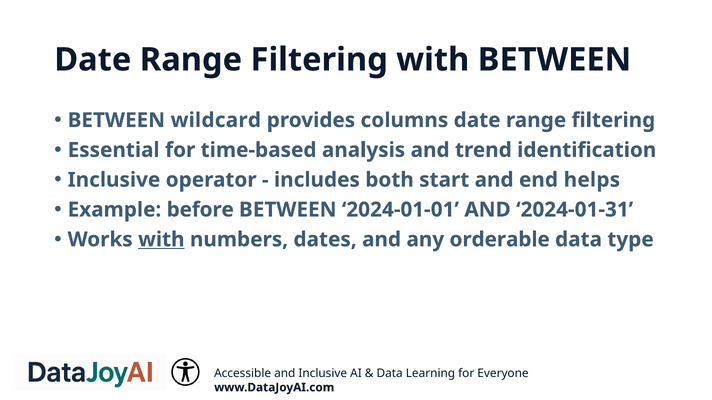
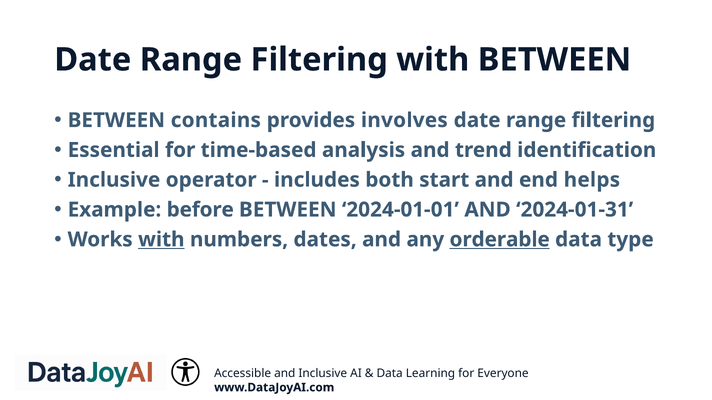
wildcard: wildcard -> contains
columns: columns -> involves
orderable underline: none -> present
